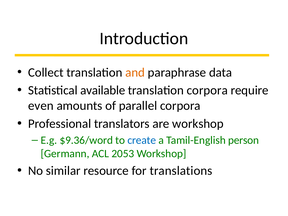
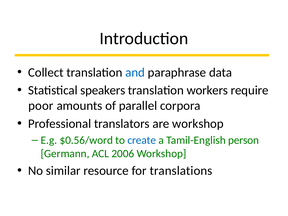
and colour: orange -> blue
available: available -> speakers
translation corpora: corpora -> workers
even: even -> poor
$9.36/word: $9.36/word -> $0.56/word
2053: 2053 -> 2006
